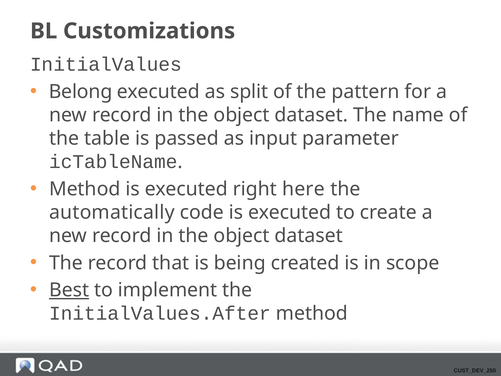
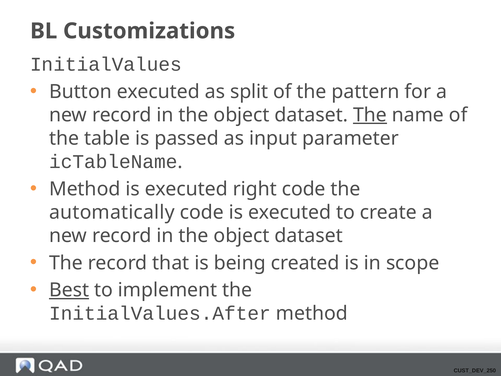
Belong: Belong -> Button
The at (370, 115) underline: none -> present
right here: here -> code
